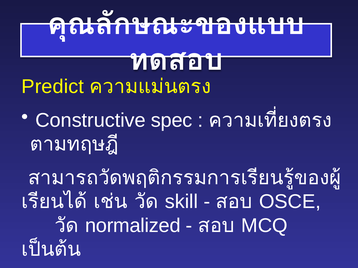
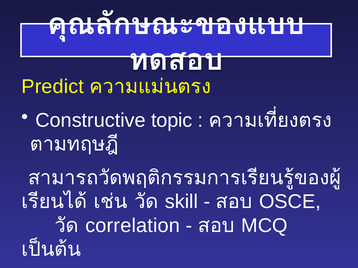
spec: spec -> topic
normalized: normalized -> correlation
